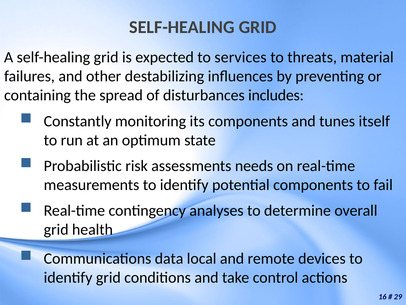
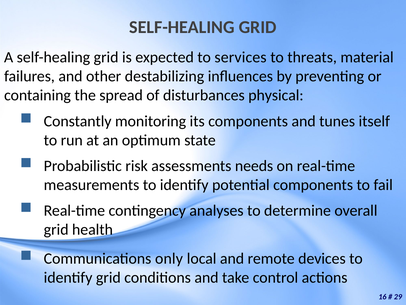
includes: includes -> physical
data: data -> only
